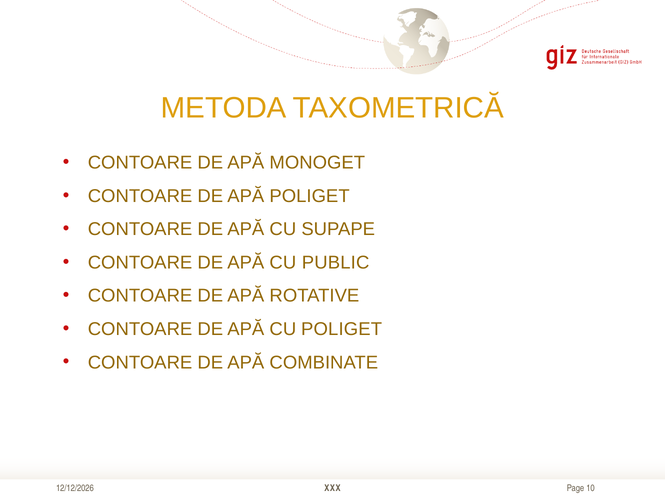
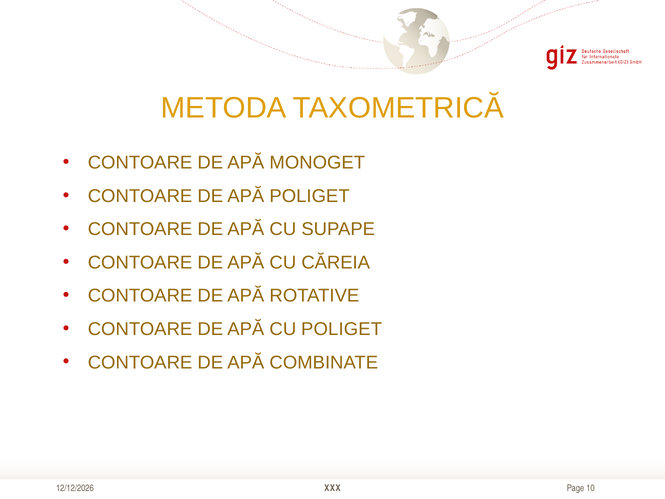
PUBLIC: PUBLIC -> CĂREIA
